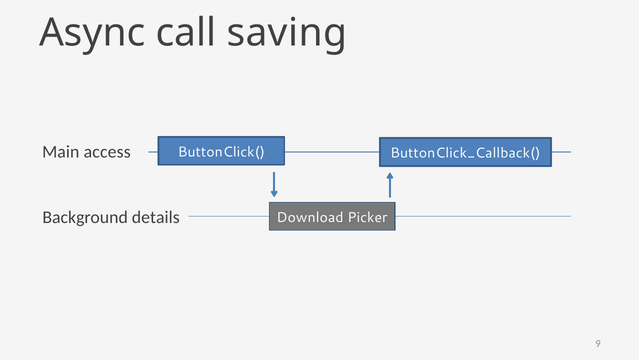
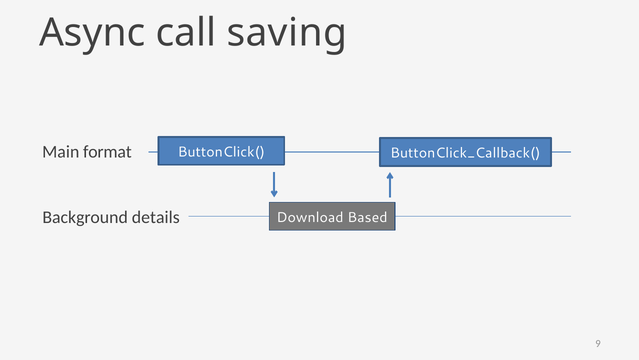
access: access -> format
Picker: Picker -> Based
